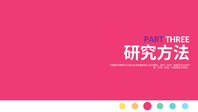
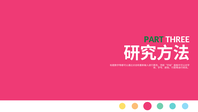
PART colour: purple -> green
